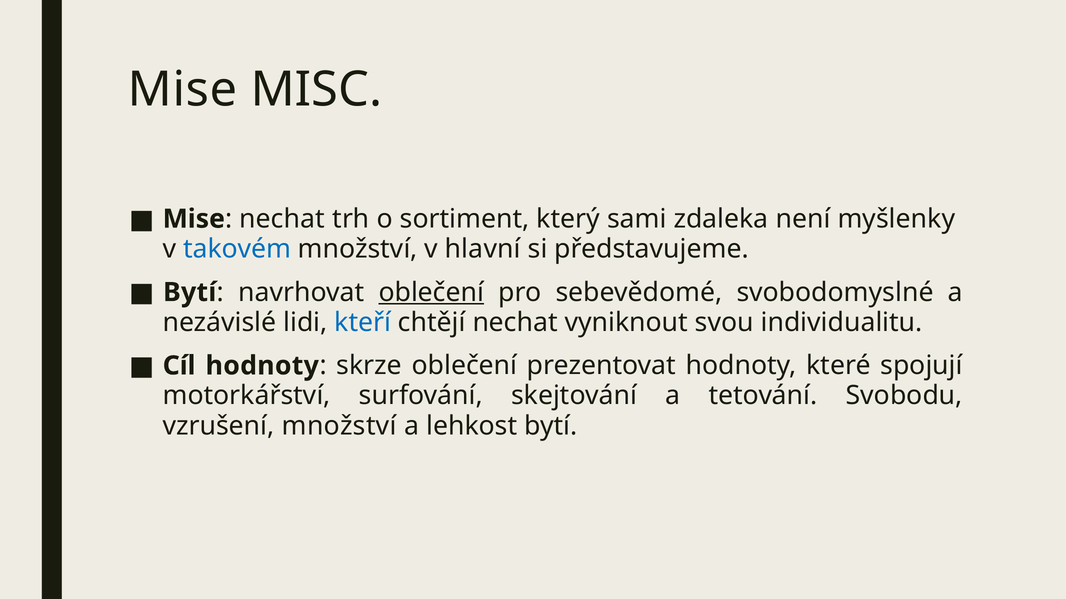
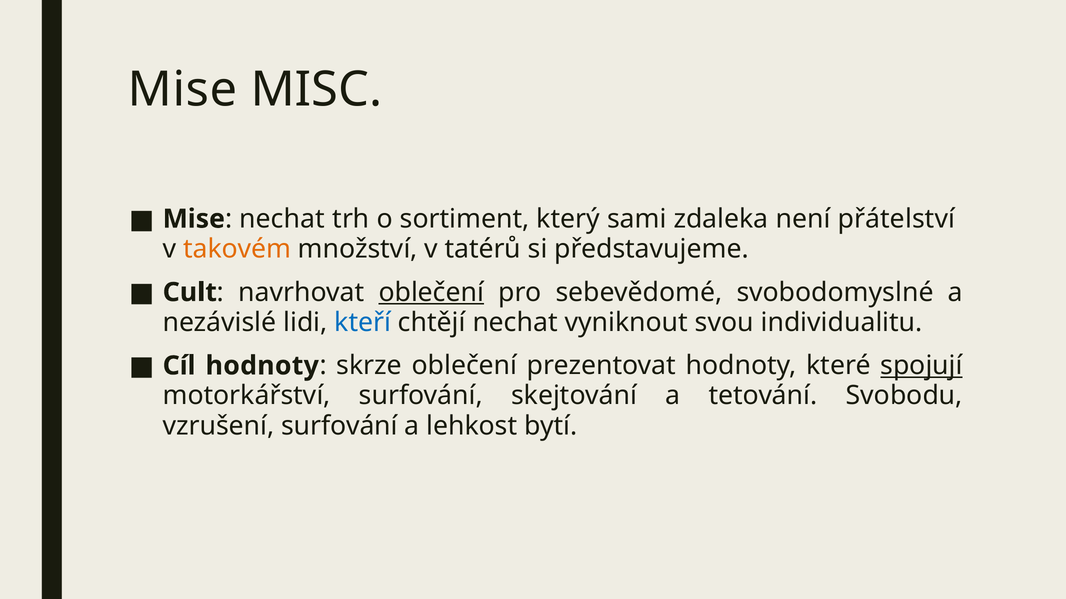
myšlenky: myšlenky -> přátelství
takovém colour: blue -> orange
hlavní: hlavní -> tatérů
Bytí at (190, 293): Bytí -> Cult
spojují underline: none -> present
vzrušení množství: množství -> surfování
